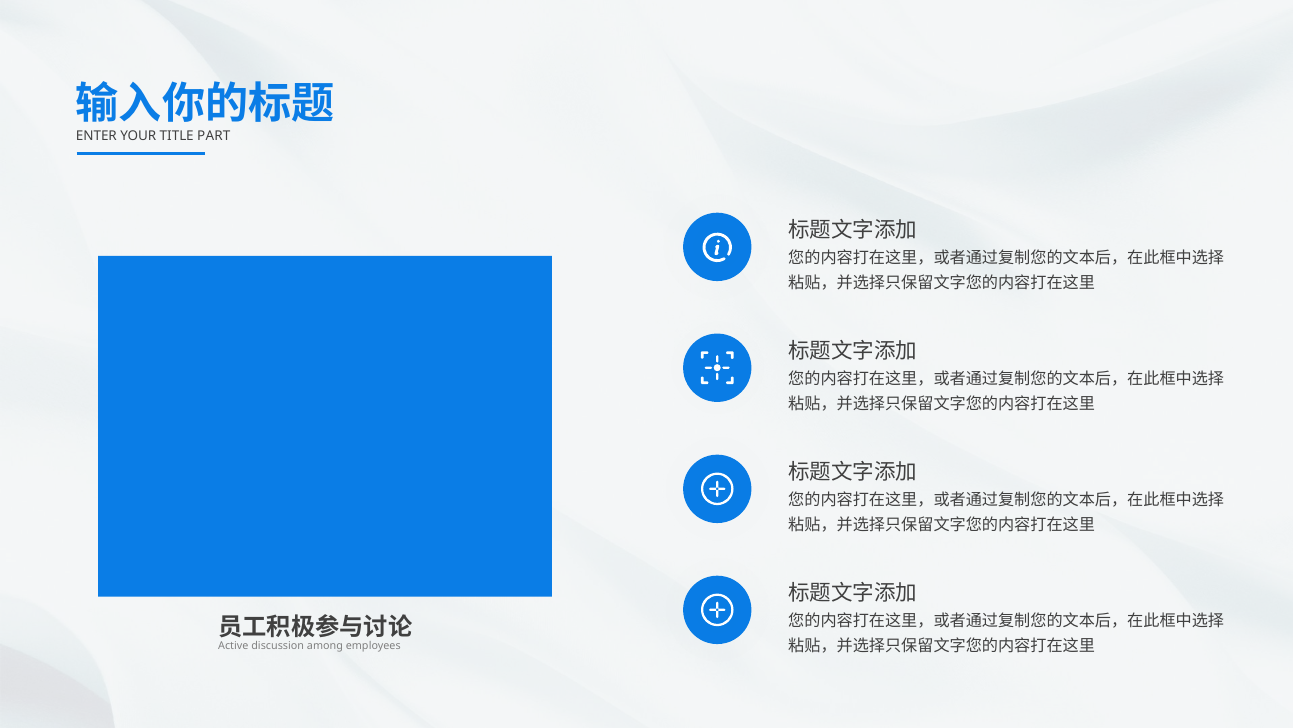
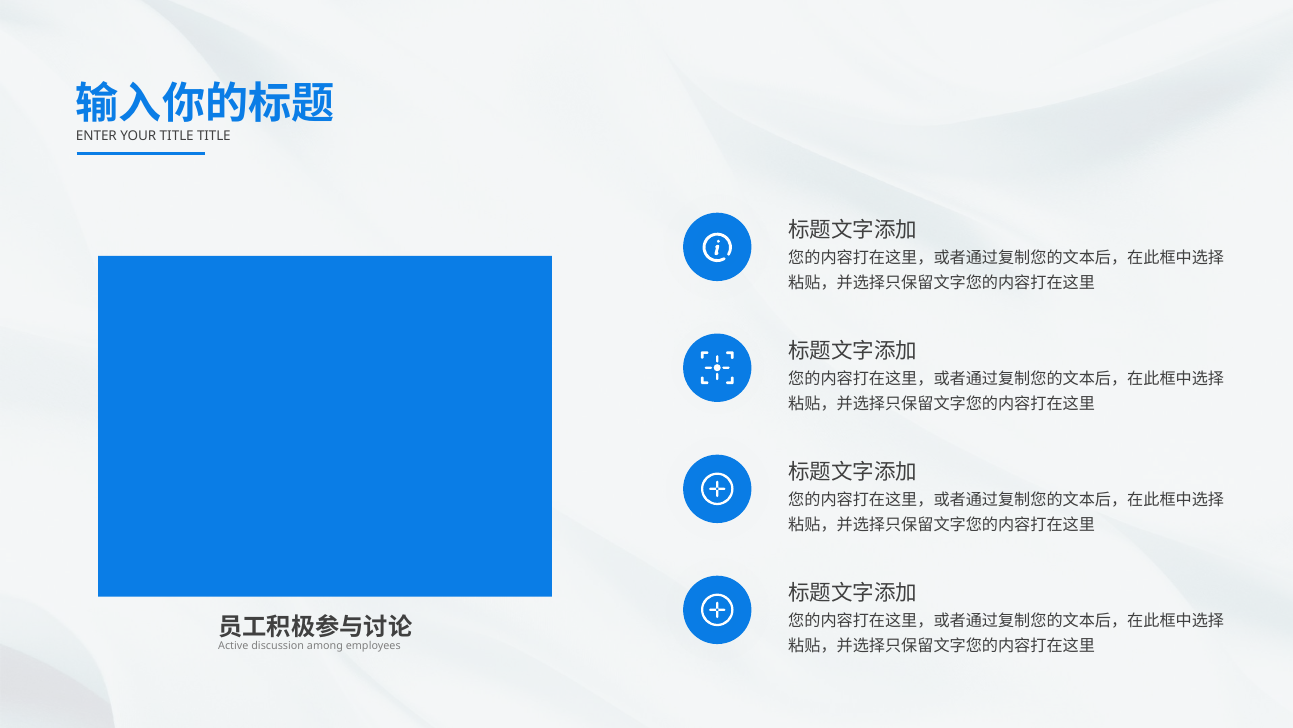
TITLE PART: PART -> TITLE
